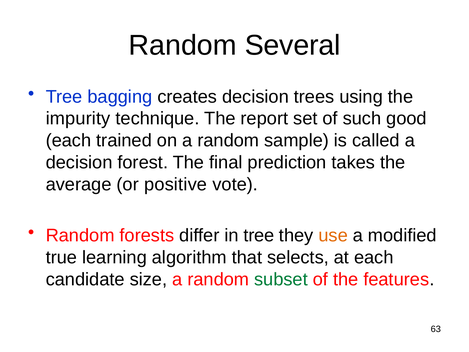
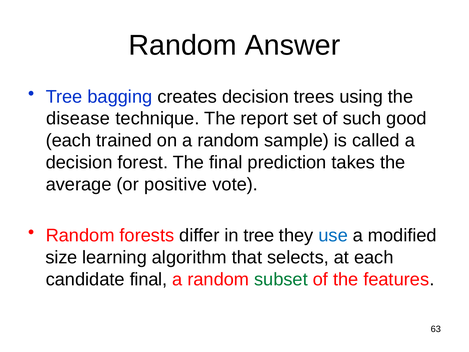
Several: Several -> Answer
impurity: impurity -> disease
use colour: orange -> blue
true: true -> size
candidate size: size -> final
